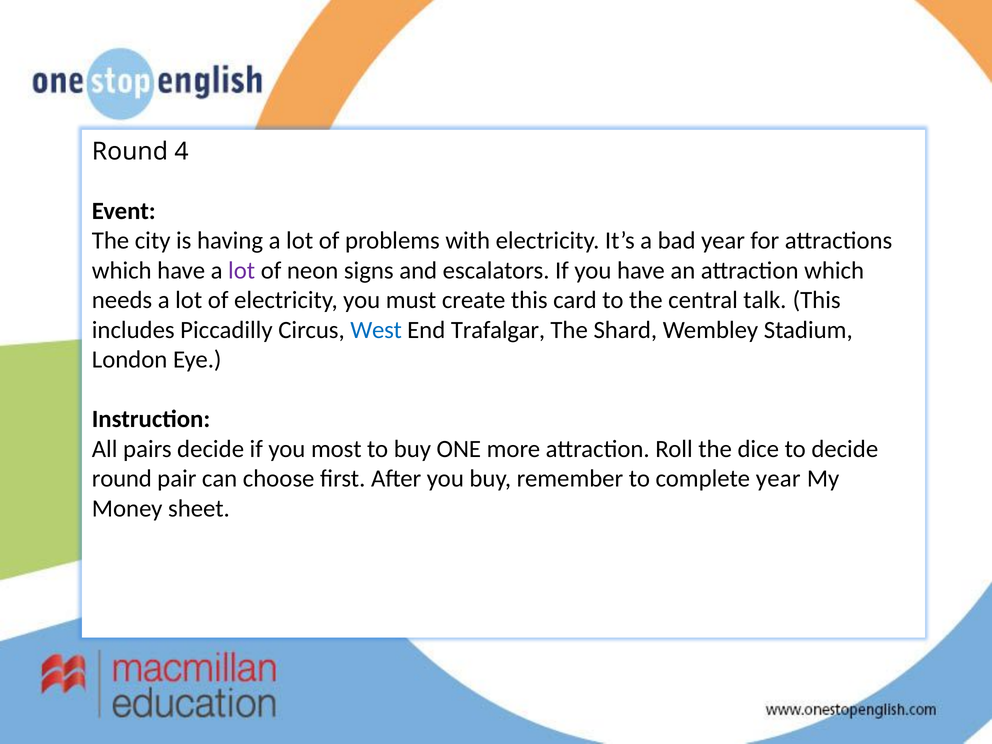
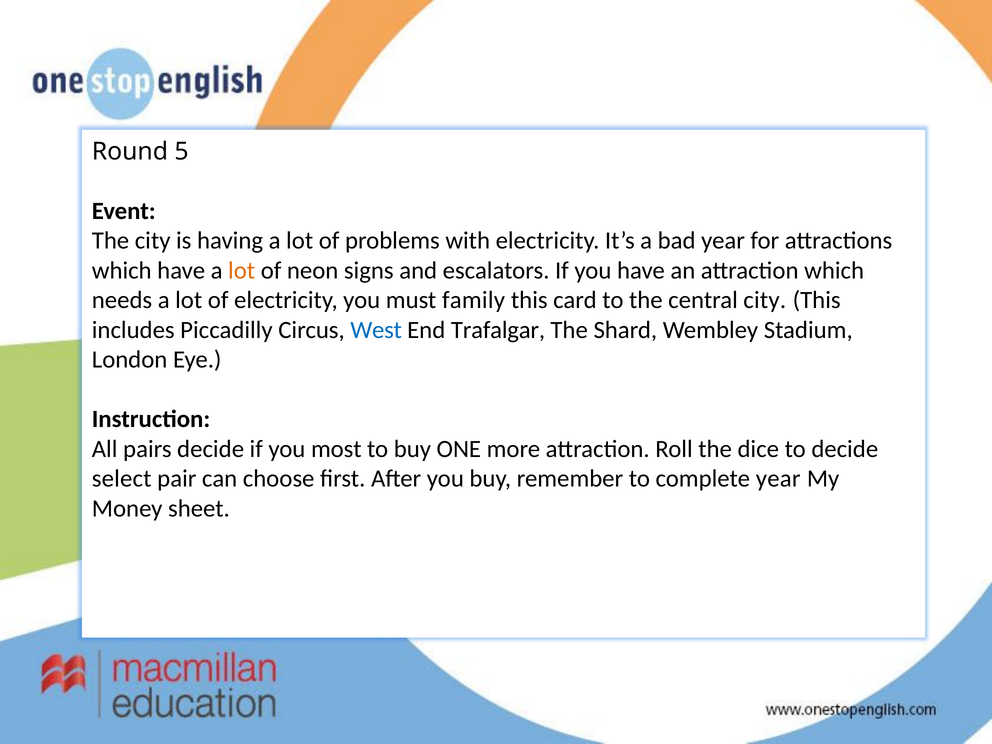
4: 4 -> 5
lot at (242, 270) colour: purple -> orange
create: create -> family
central talk: talk -> city
round at (122, 479): round -> select
